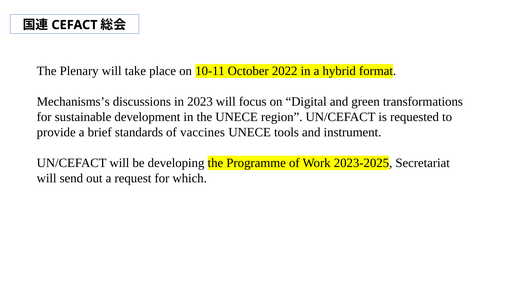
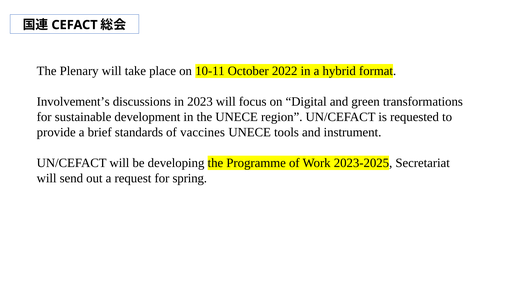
Mechanisms’s: Mechanisms’s -> Involvement’s
which: which -> spring
